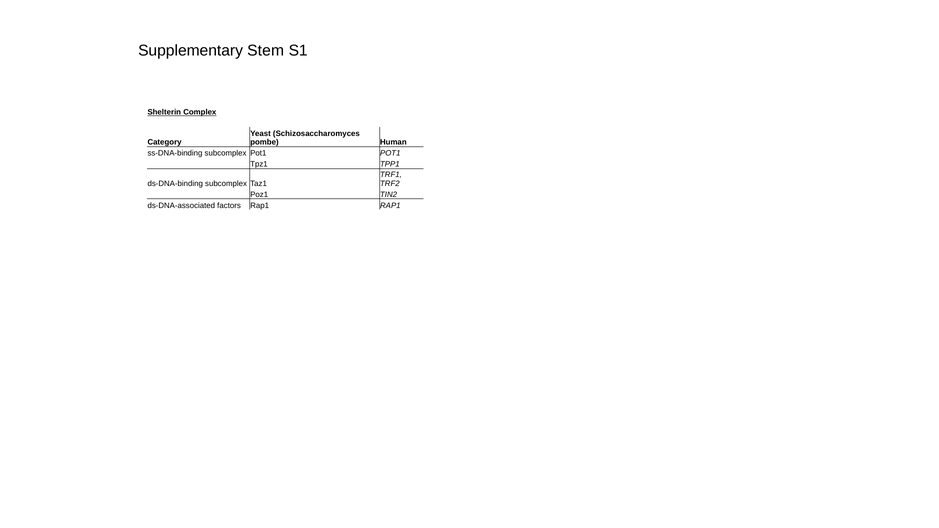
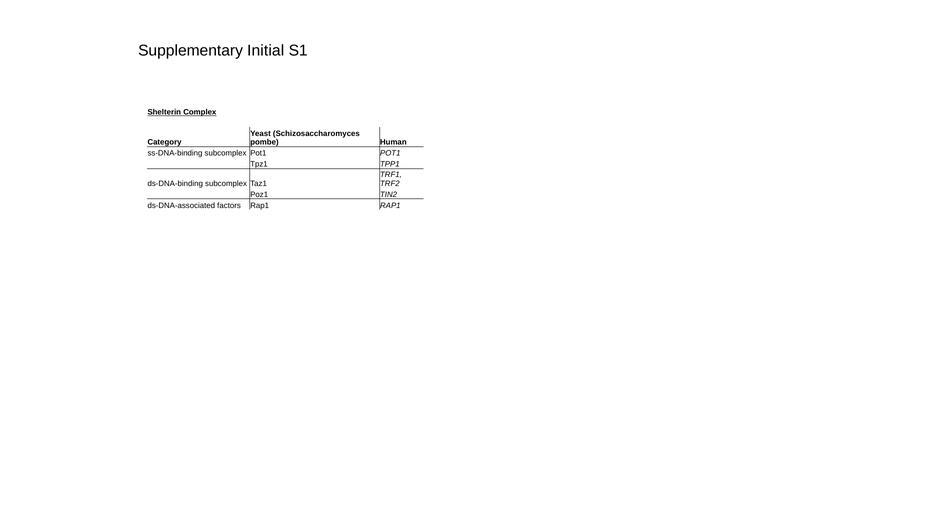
Stem: Stem -> Initial
